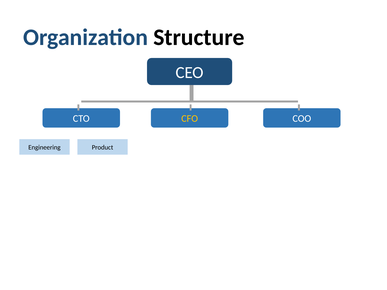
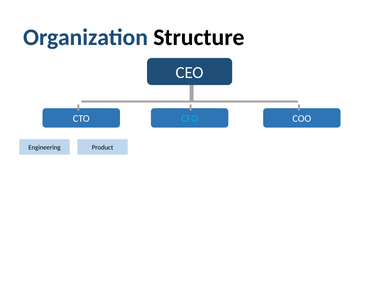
CFO colour: yellow -> light blue
